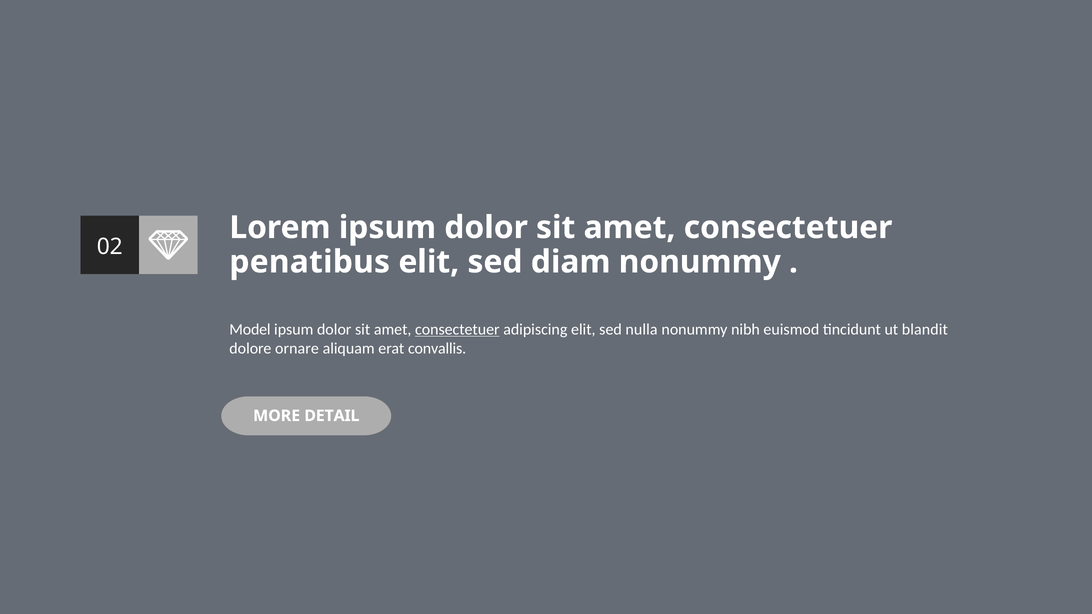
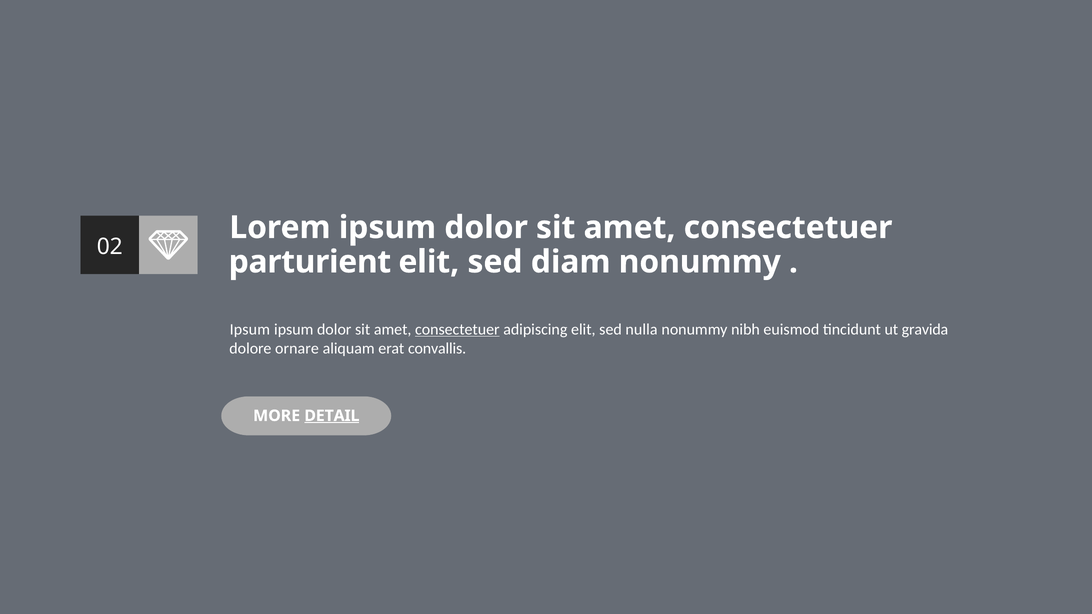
penatibus: penatibus -> parturient
Model at (250, 330): Model -> Ipsum
blandit: blandit -> gravida
DETAIL underline: none -> present
